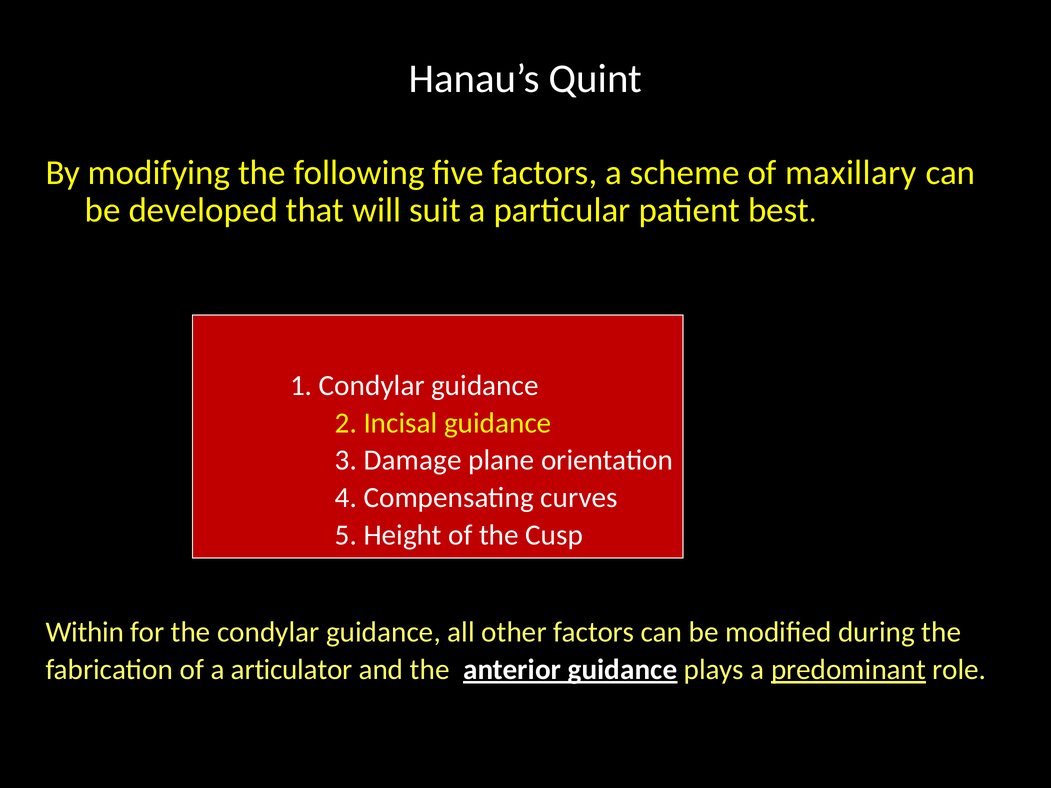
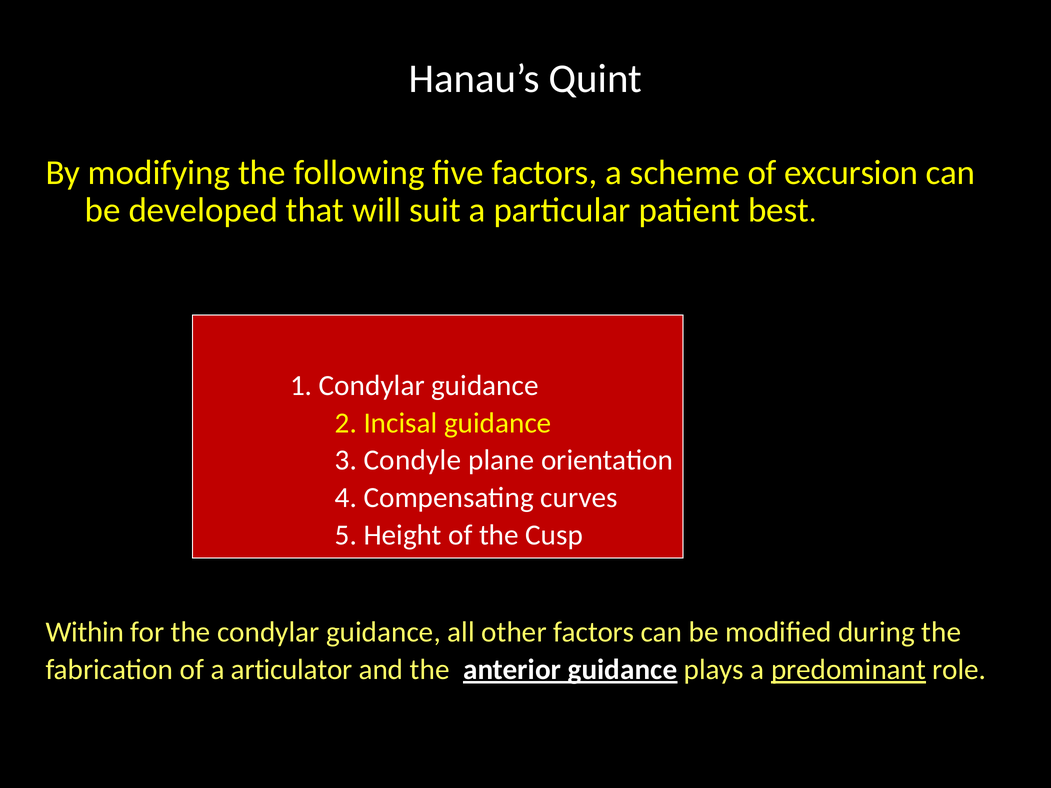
maxillary: maxillary -> excursion
Damage: Damage -> Condyle
